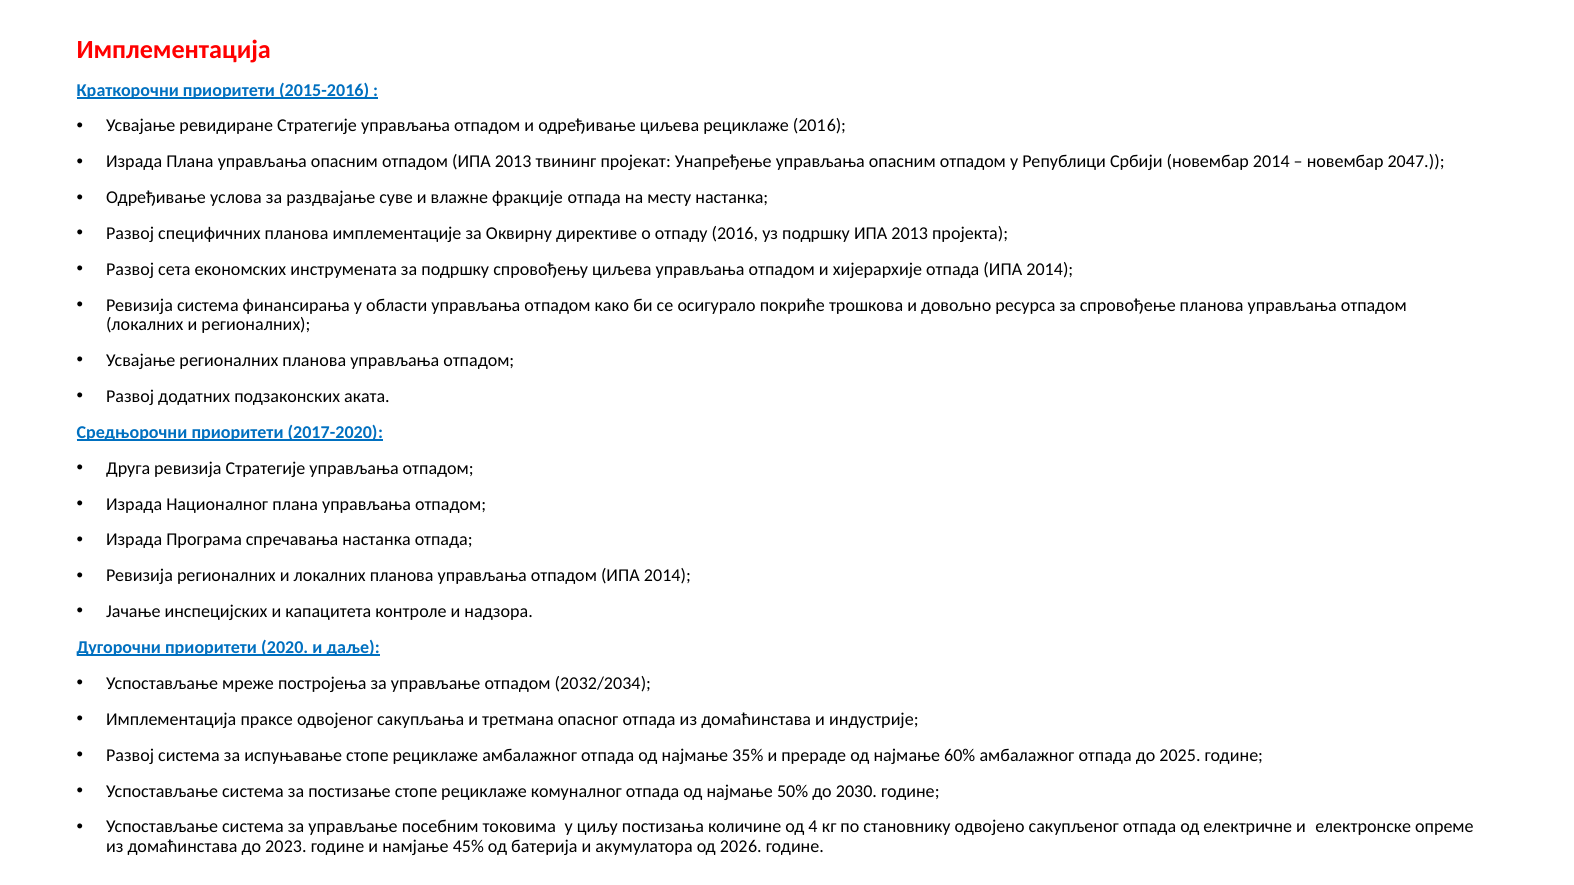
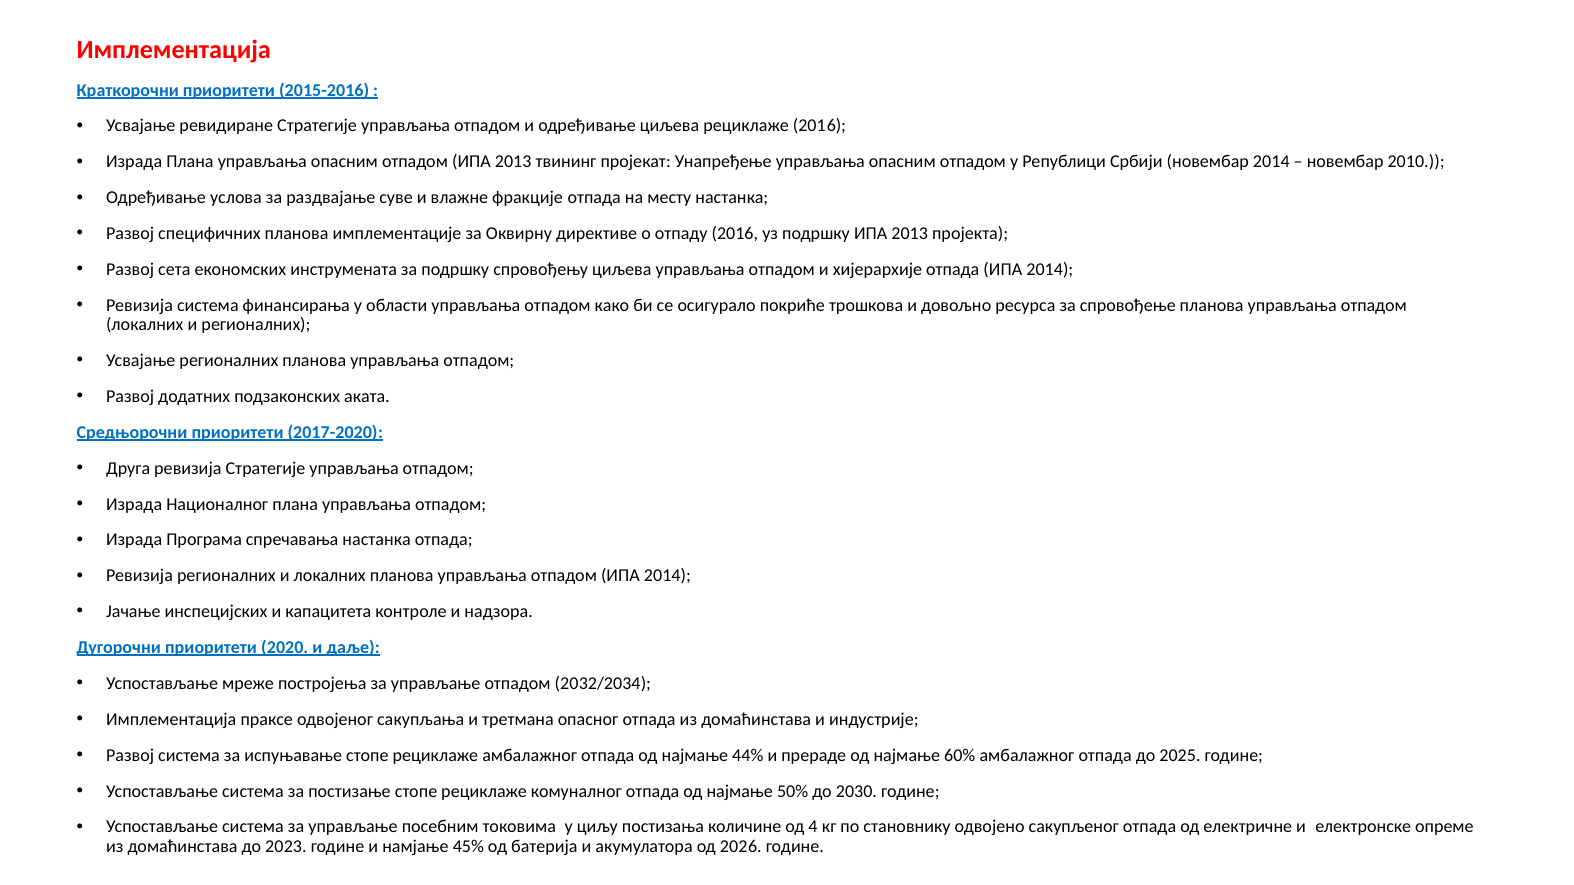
2047: 2047 -> 2010
35%: 35% -> 44%
